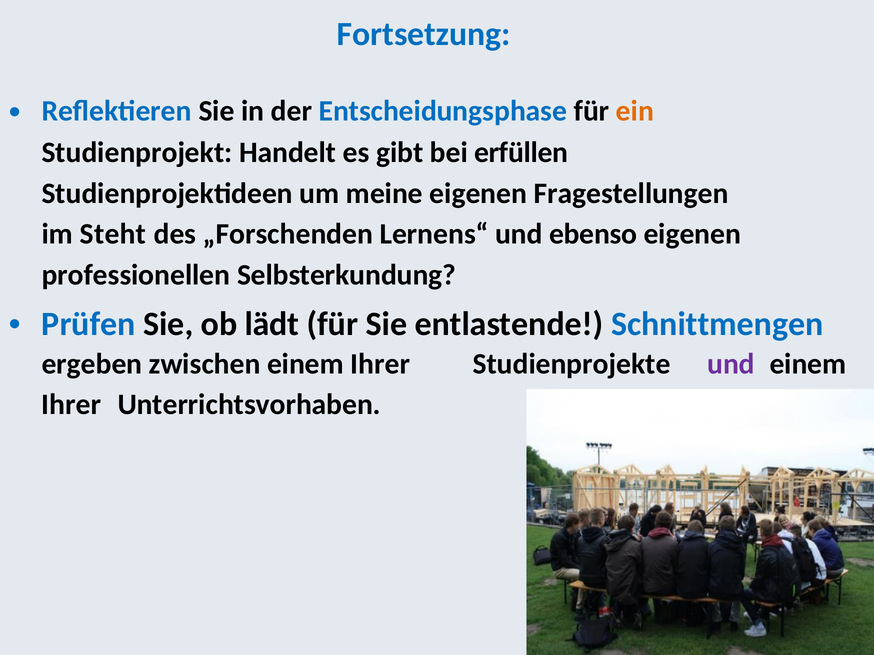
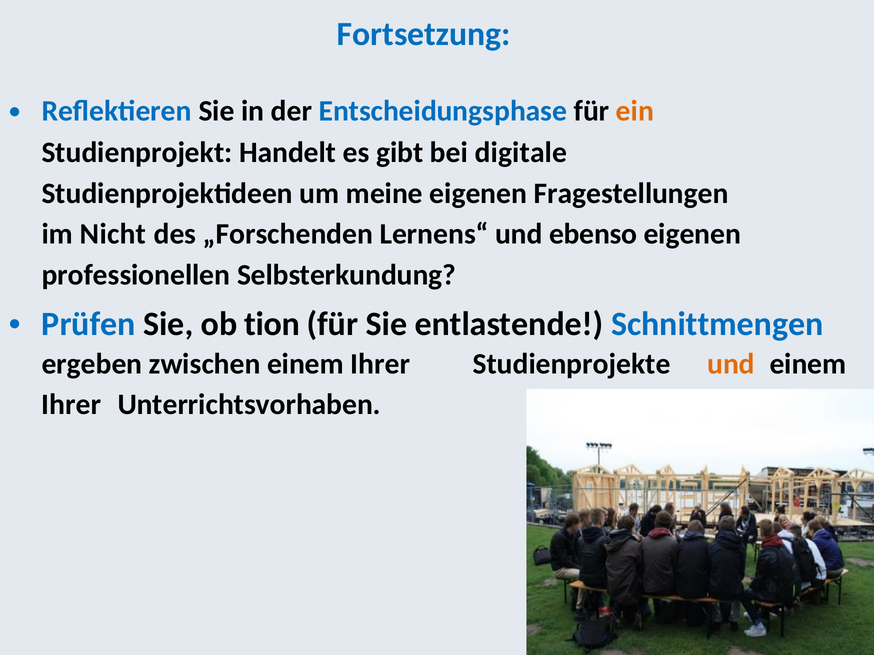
erfüllen: erfüllen -> digitale
Steht: Steht -> Nicht
lädt: lädt -> tion
und at (731, 364) colour: purple -> orange
